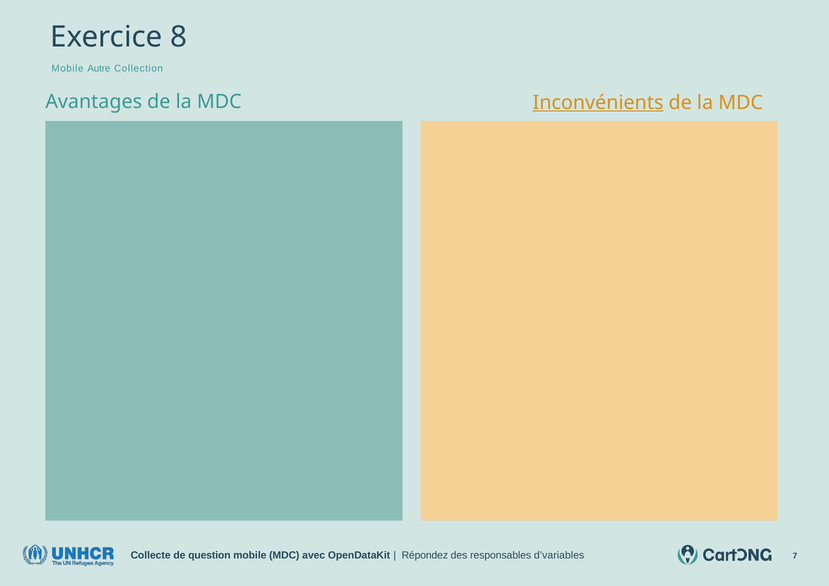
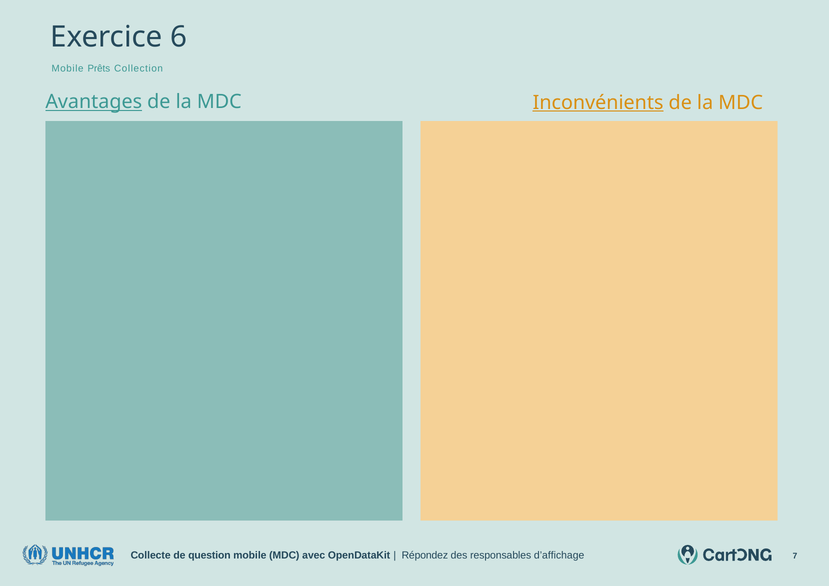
8: 8 -> 6
Autre: Autre -> Prêts
Avantages underline: none -> present
d’variables: d’variables -> d’affichage
